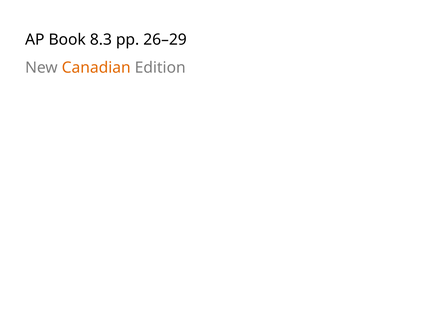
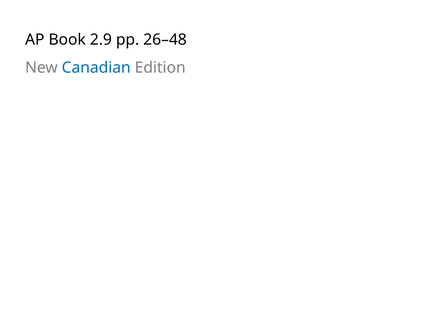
8.3: 8.3 -> 2.9
26–29: 26–29 -> 26–48
Canadian colour: orange -> blue
